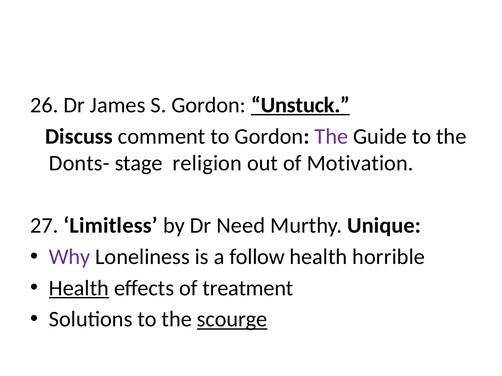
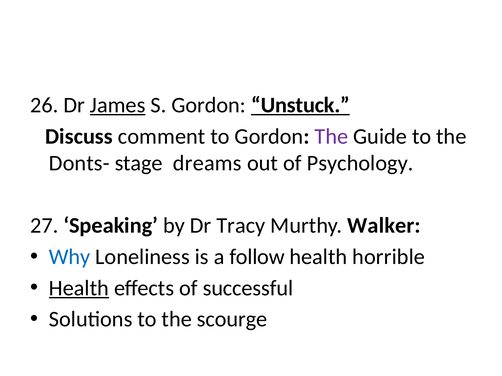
James underline: none -> present
religion: religion -> dreams
Motivation: Motivation -> Psychology
Limitless: Limitless -> Speaking
Need: Need -> Tracy
Unique: Unique -> Walker
Why colour: purple -> blue
treatment: treatment -> successful
scourge underline: present -> none
